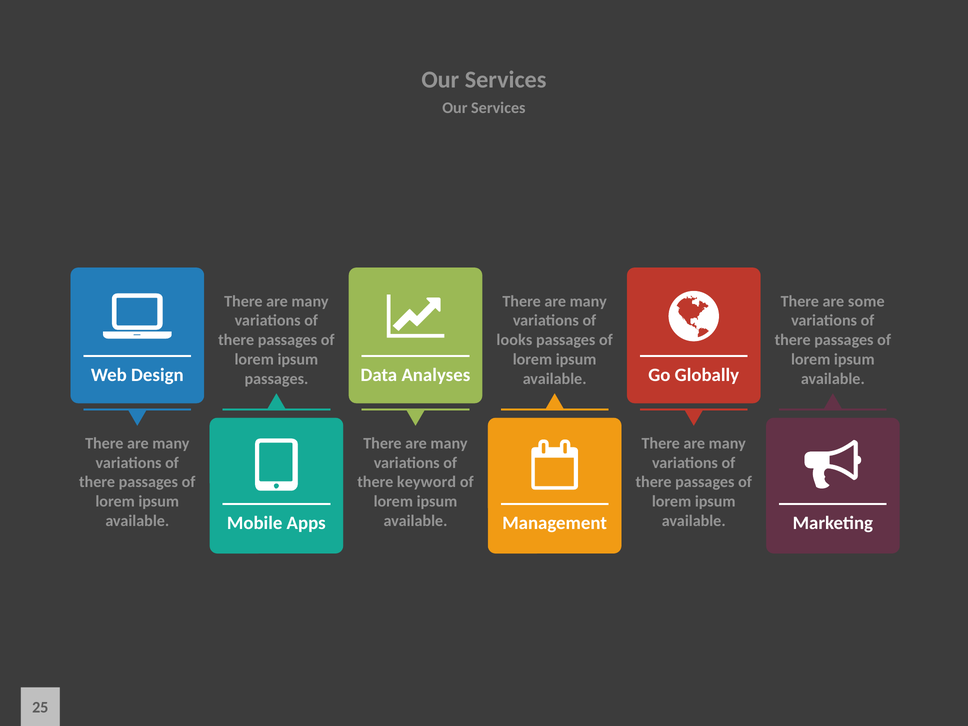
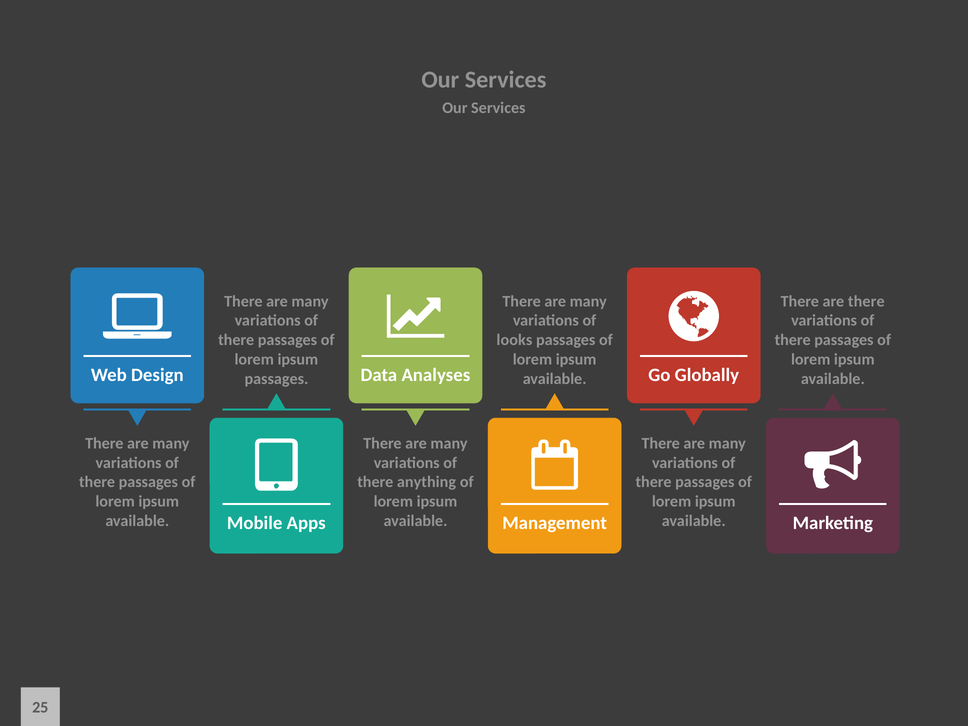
are some: some -> there
keyword: keyword -> anything
